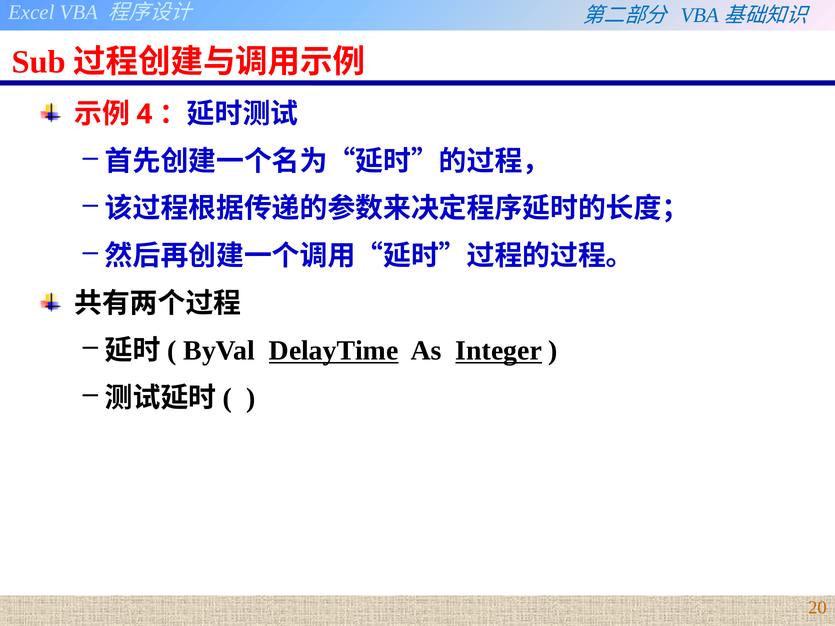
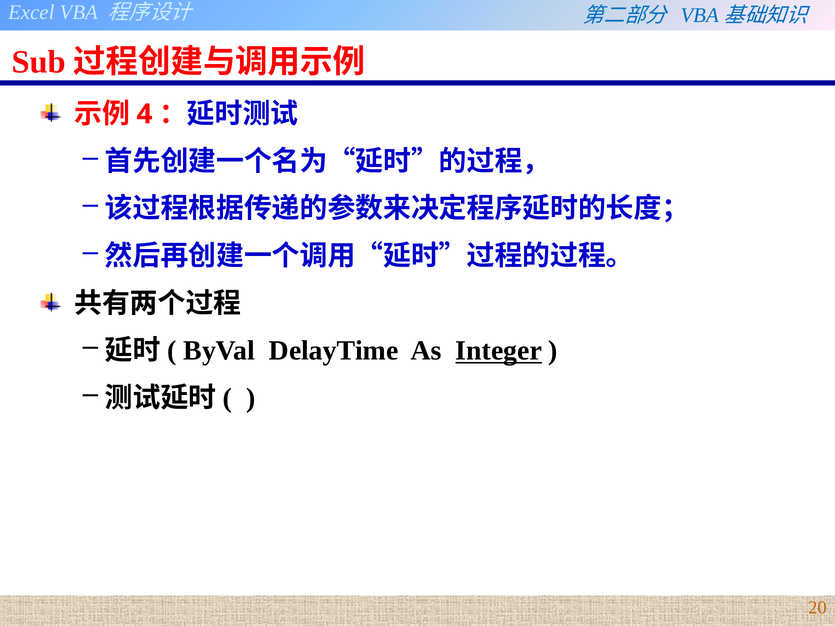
DelayTime underline: present -> none
